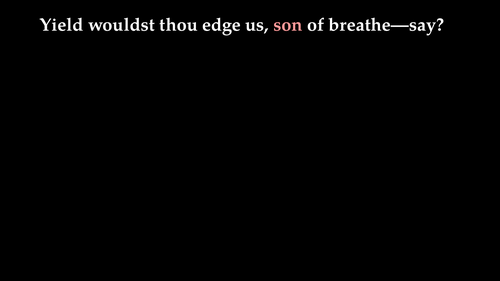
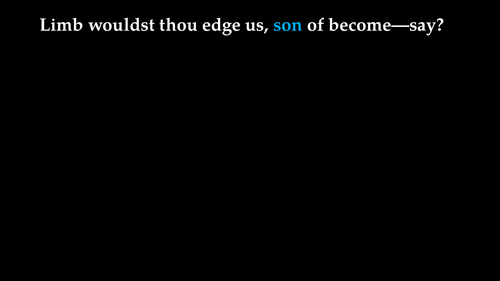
Yield: Yield -> Limb
son colour: pink -> light blue
breathe—say: breathe—say -> become—say
